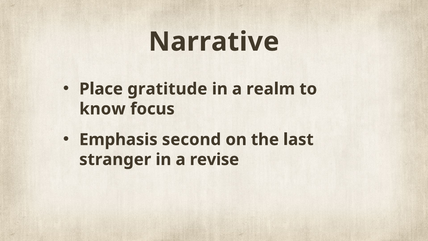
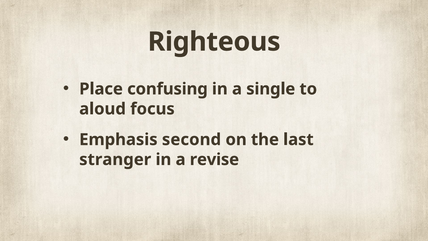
Narrative: Narrative -> Righteous
gratitude: gratitude -> confusing
realm: realm -> single
know: know -> aloud
